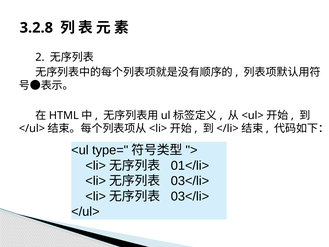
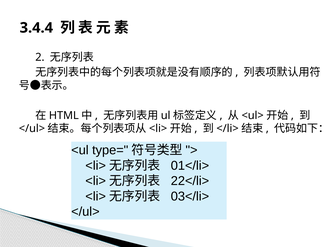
3.2.8: 3.2.8 -> 3.4.4
03</li> at (190, 181): 03</li> -> 22</li>
